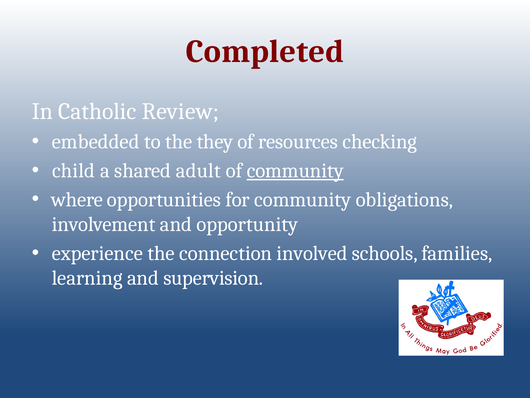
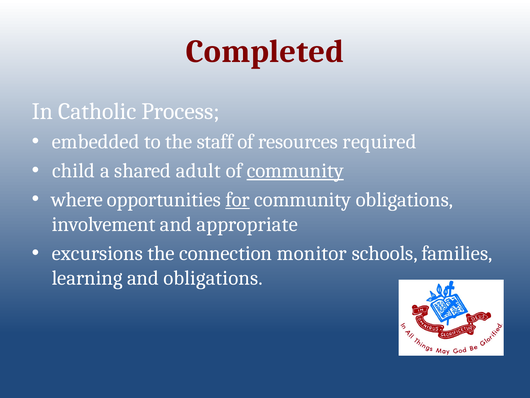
Review: Review -> Process
they: they -> staff
checking: checking -> required
for underline: none -> present
opportunity: opportunity -> appropriate
experience: experience -> excursions
involved: involved -> monitor
and supervision: supervision -> obligations
